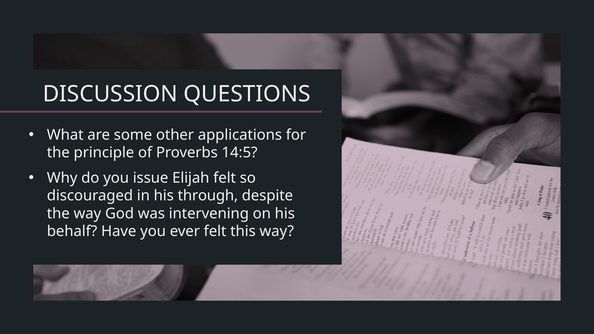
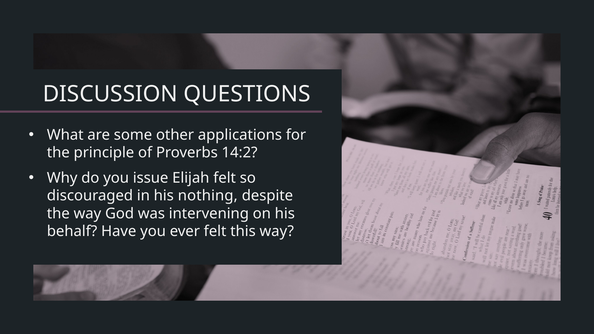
14:5: 14:5 -> 14:2
through: through -> nothing
